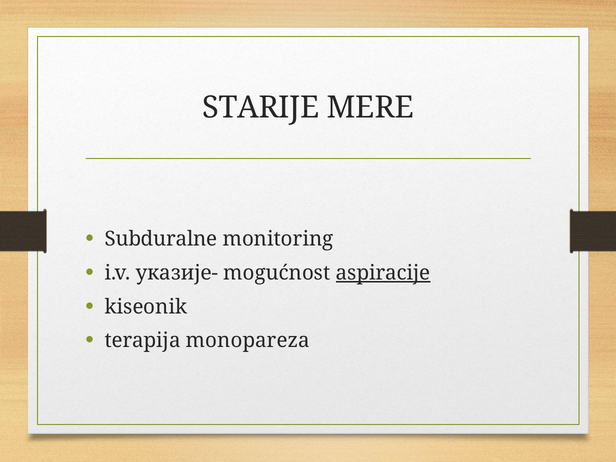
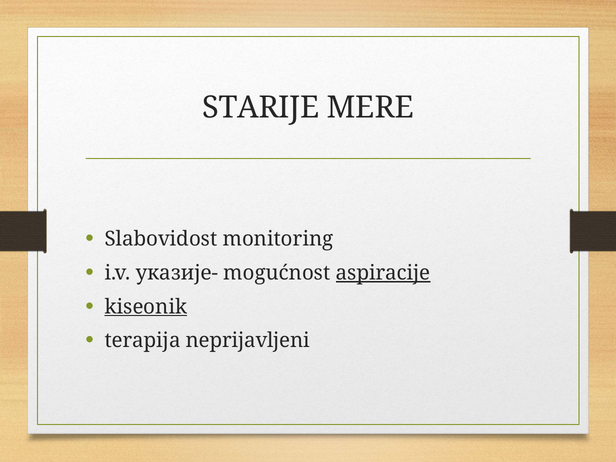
Subduralne: Subduralne -> Slabovidost
kiseonik underline: none -> present
monopareza: monopareza -> neprijavljeni
